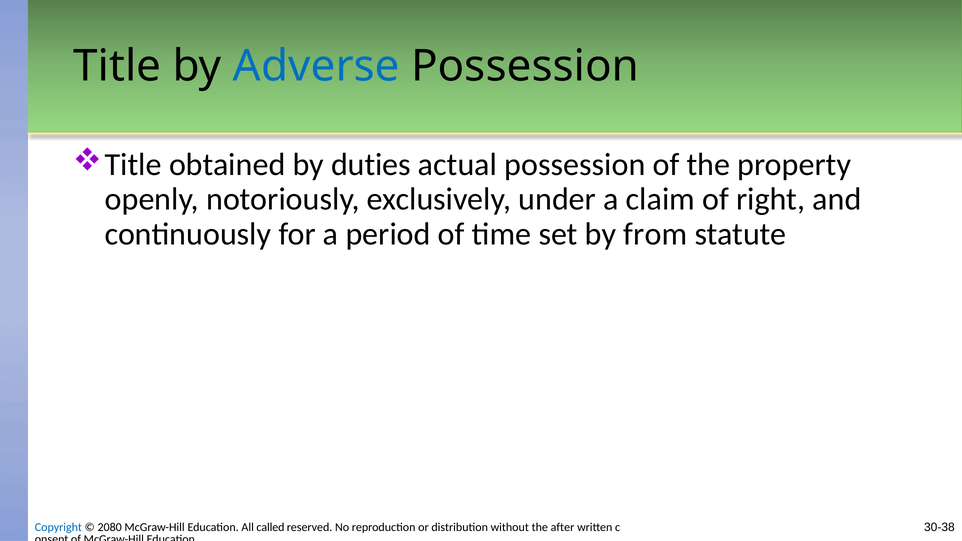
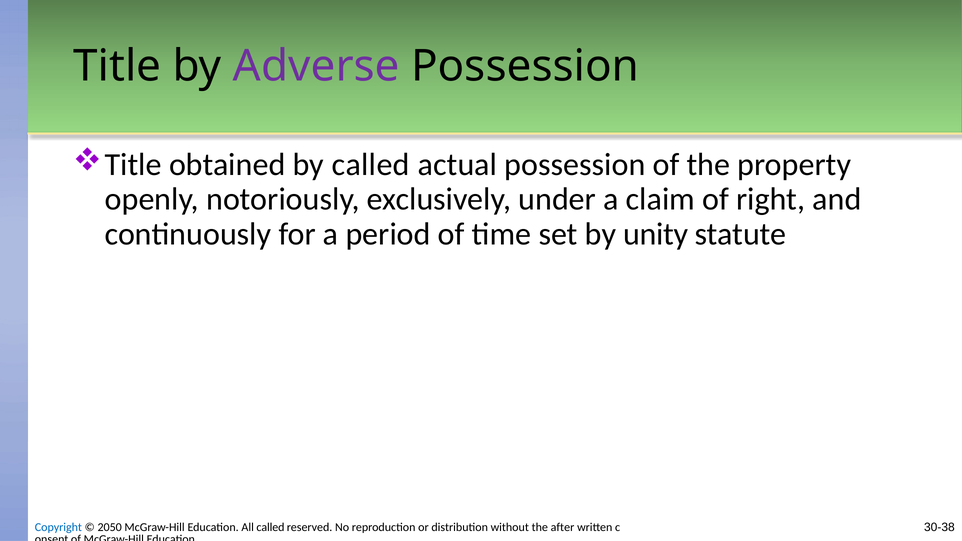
Adverse colour: blue -> purple
by duties: duties -> called
from: from -> unity
2080: 2080 -> 2050
